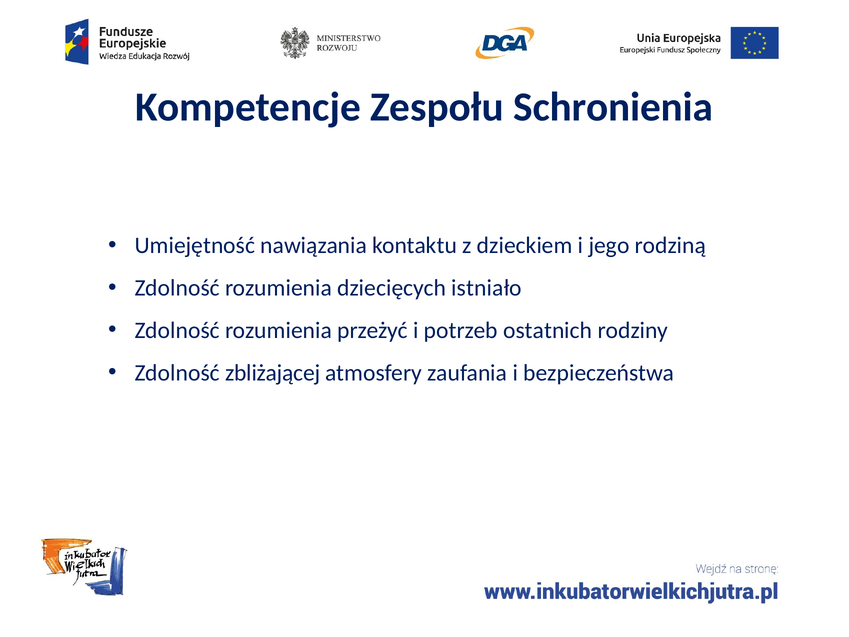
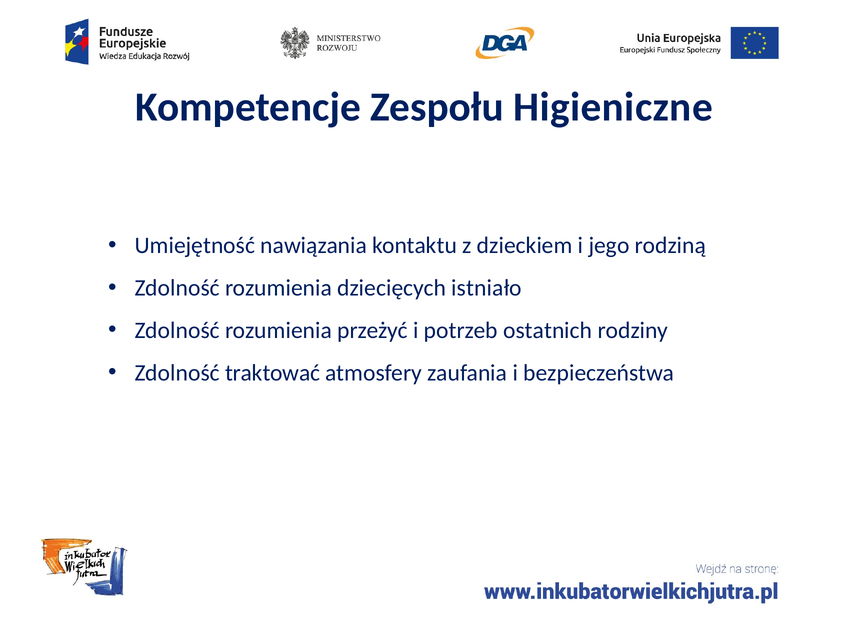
Schronienia: Schronienia -> Higieniczne
zbliżającej: zbliżającej -> traktować
